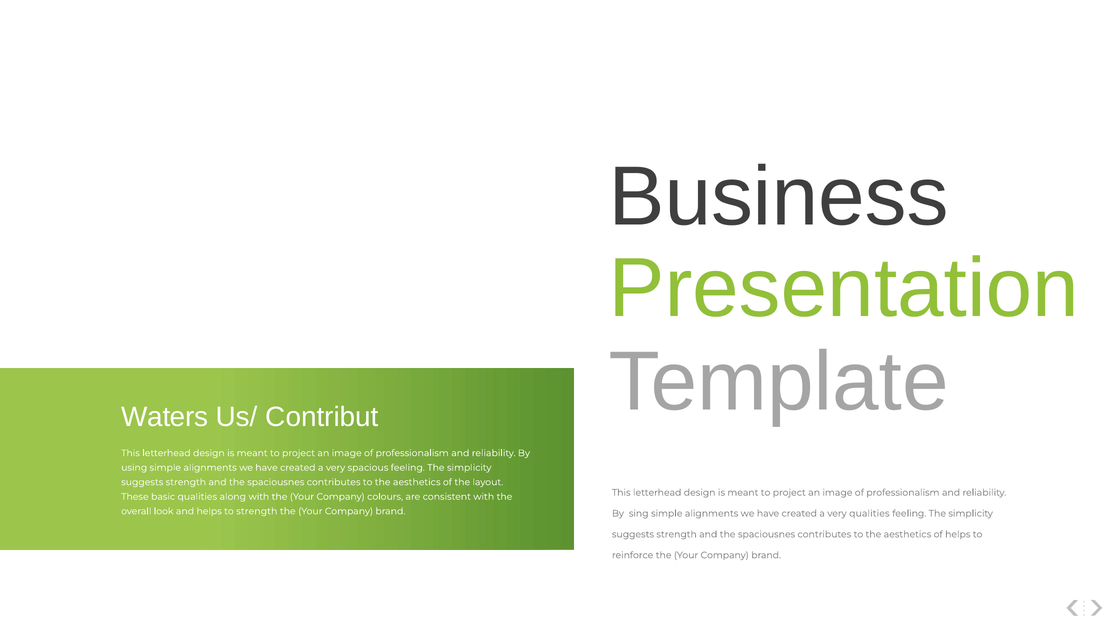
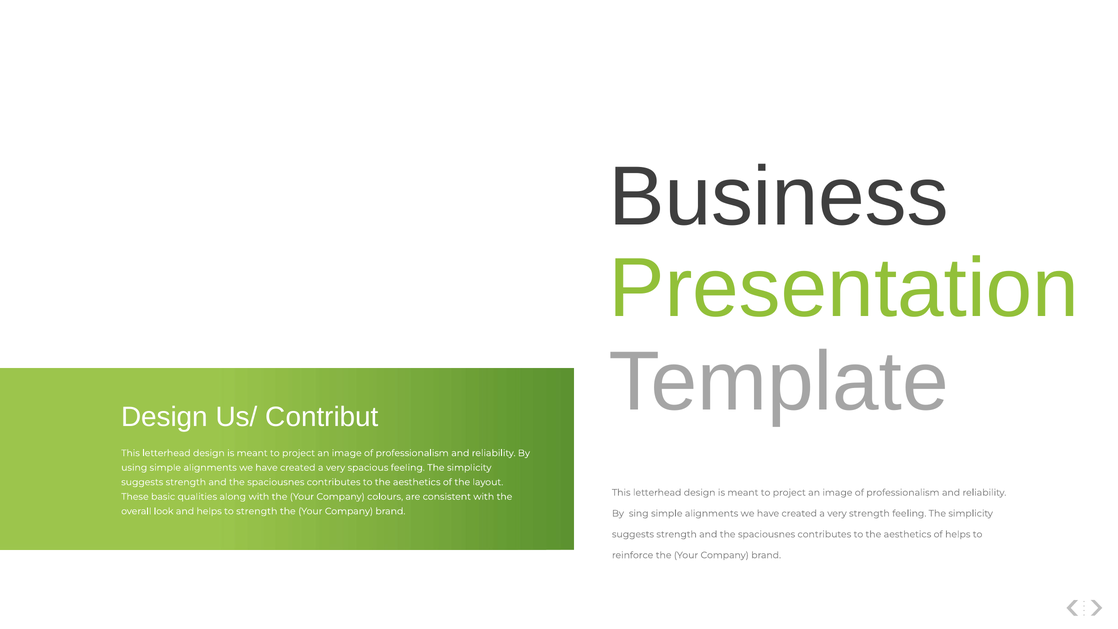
Waters at (165, 417): Waters -> Design
very qualities: qualities -> strength
